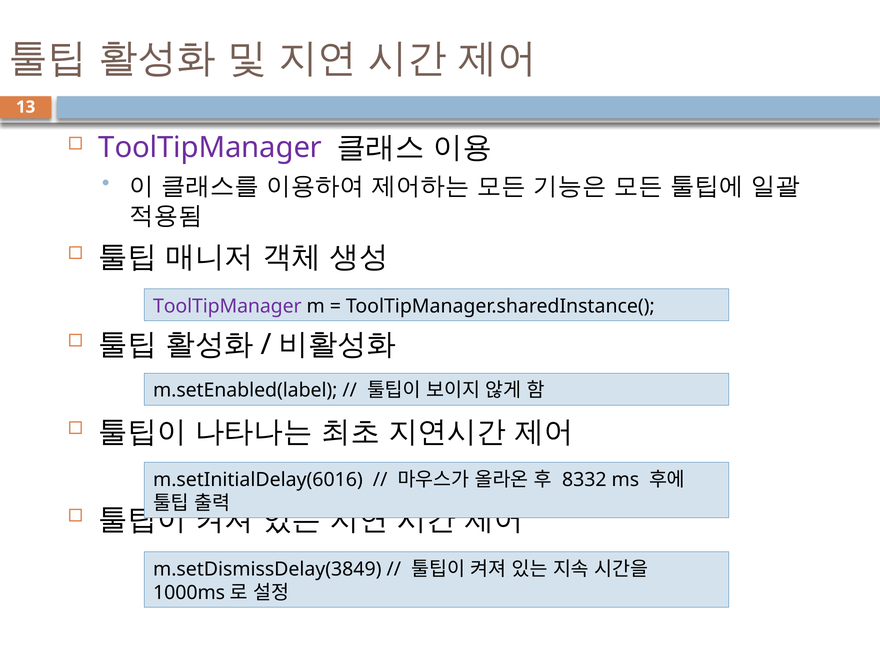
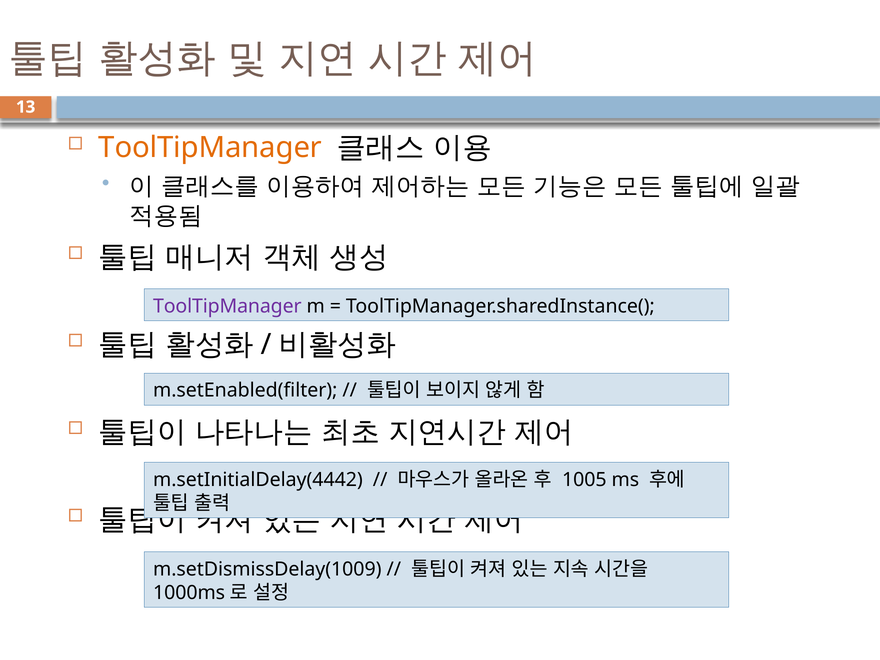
ToolTipManager at (210, 148) colour: purple -> orange
m.setEnabled(label: m.setEnabled(label -> m.setEnabled(filter
m.setInitialDelay(6016: m.setInitialDelay(6016 -> m.setInitialDelay(4442
8332: 8332 -> 1005
m.setDismissDelay(3849: m.setDismissDelay(3849 -> m.setDismissDelay(1009
